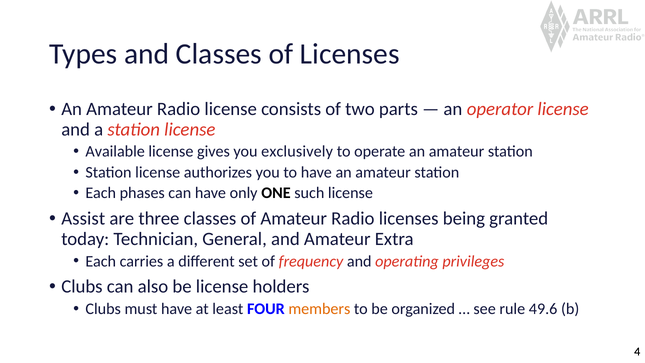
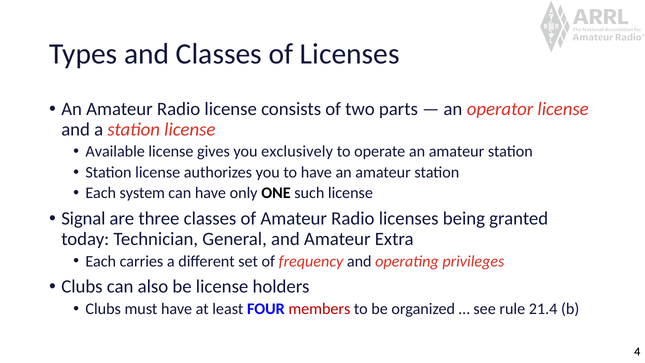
phases: phases -> system
Assist: Assist -> Signal
members colour: orange -> red
49.6: 49.6 -> 21.4
